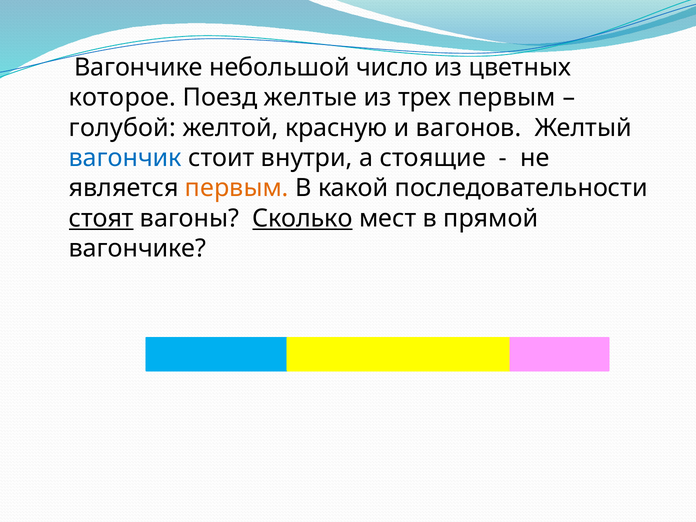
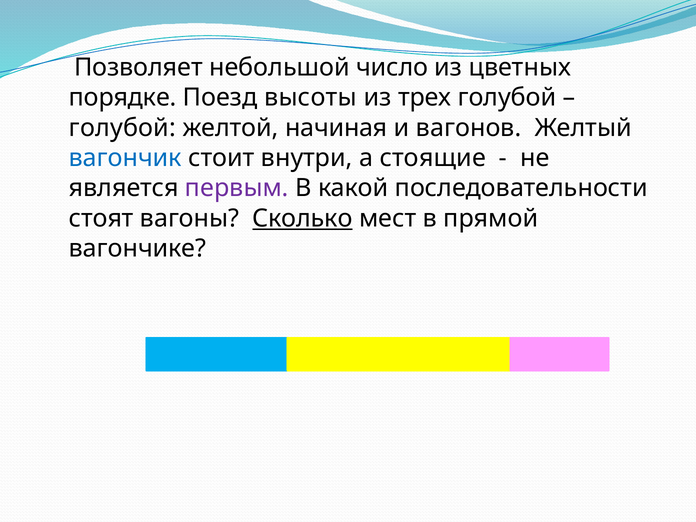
Вагончике at (138, 68): Вагончике -> Позволяет
которое: которое -> порядке
желтые: желтые -> высоты
трех первым: первым -> голубой
красную: красную -> начиная
первым at (237, 188) colour: orange -> purple
стоят underline: present -> none
